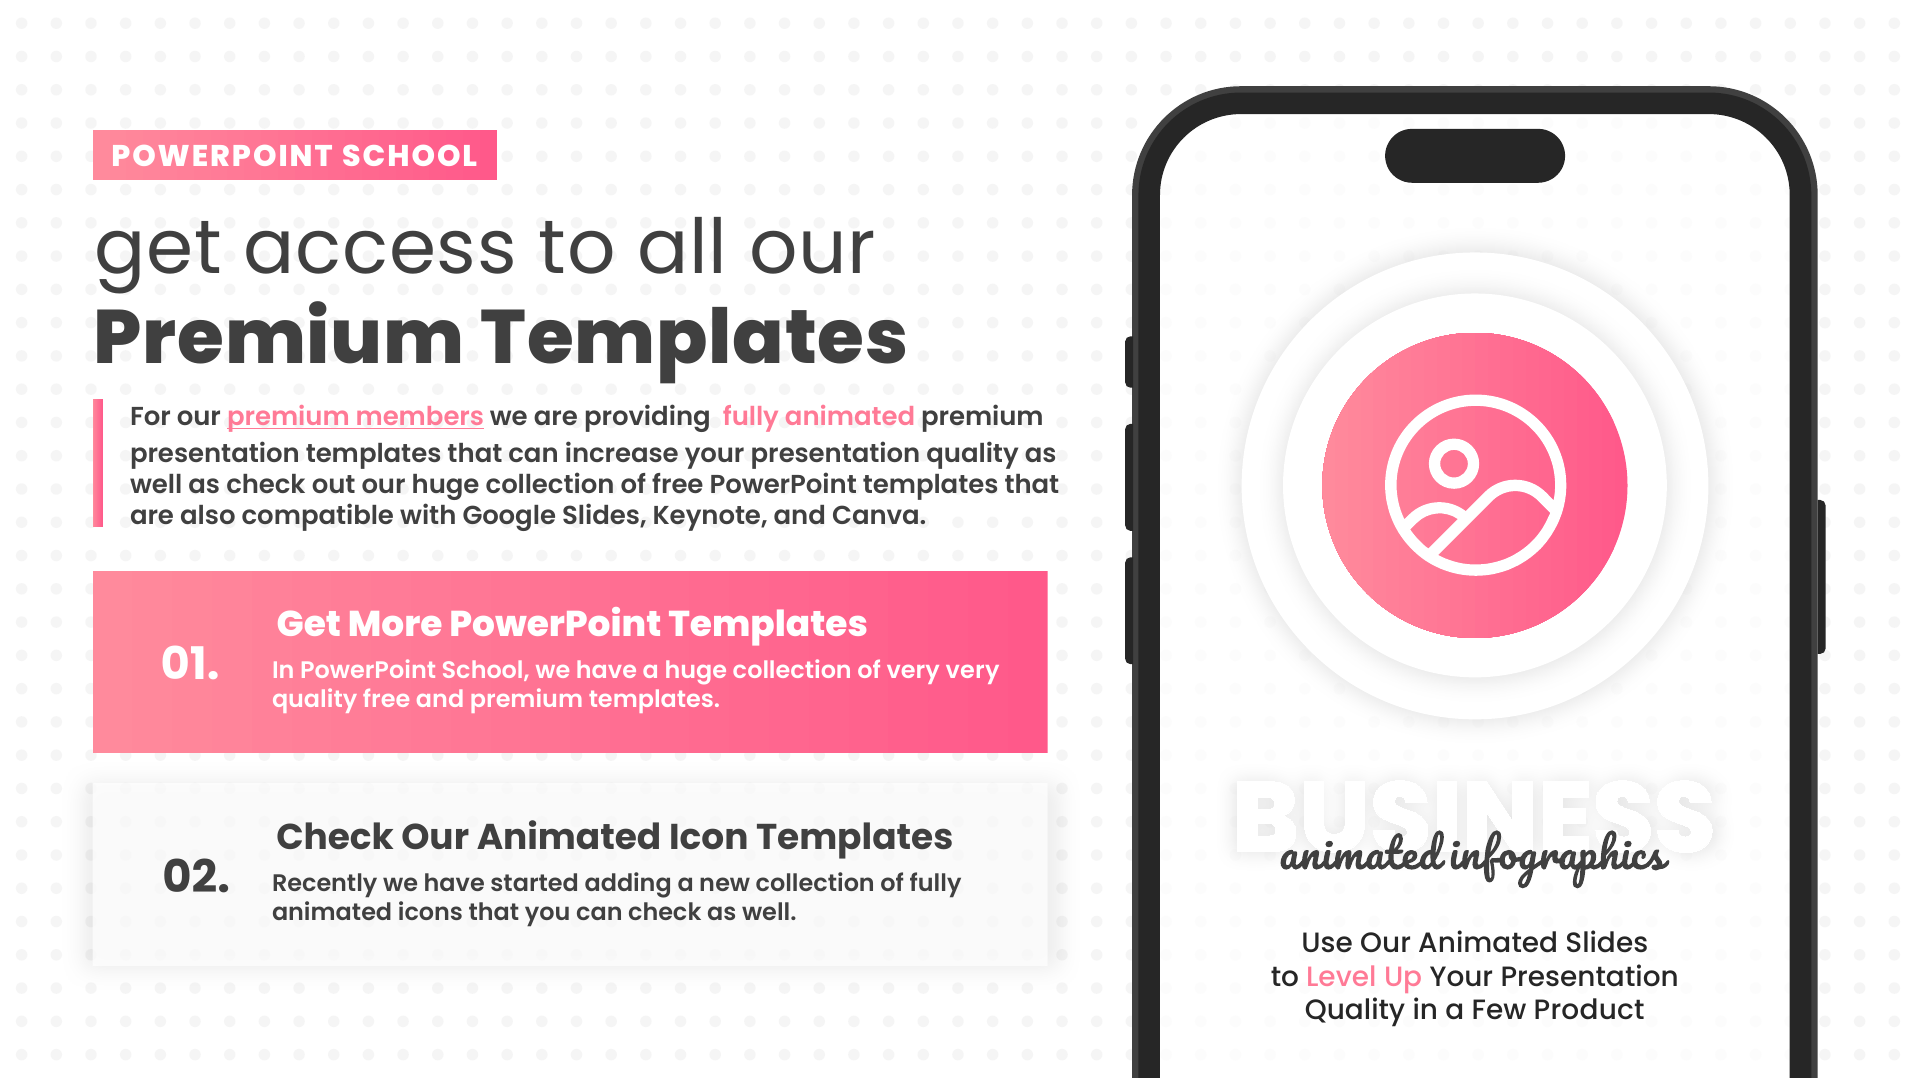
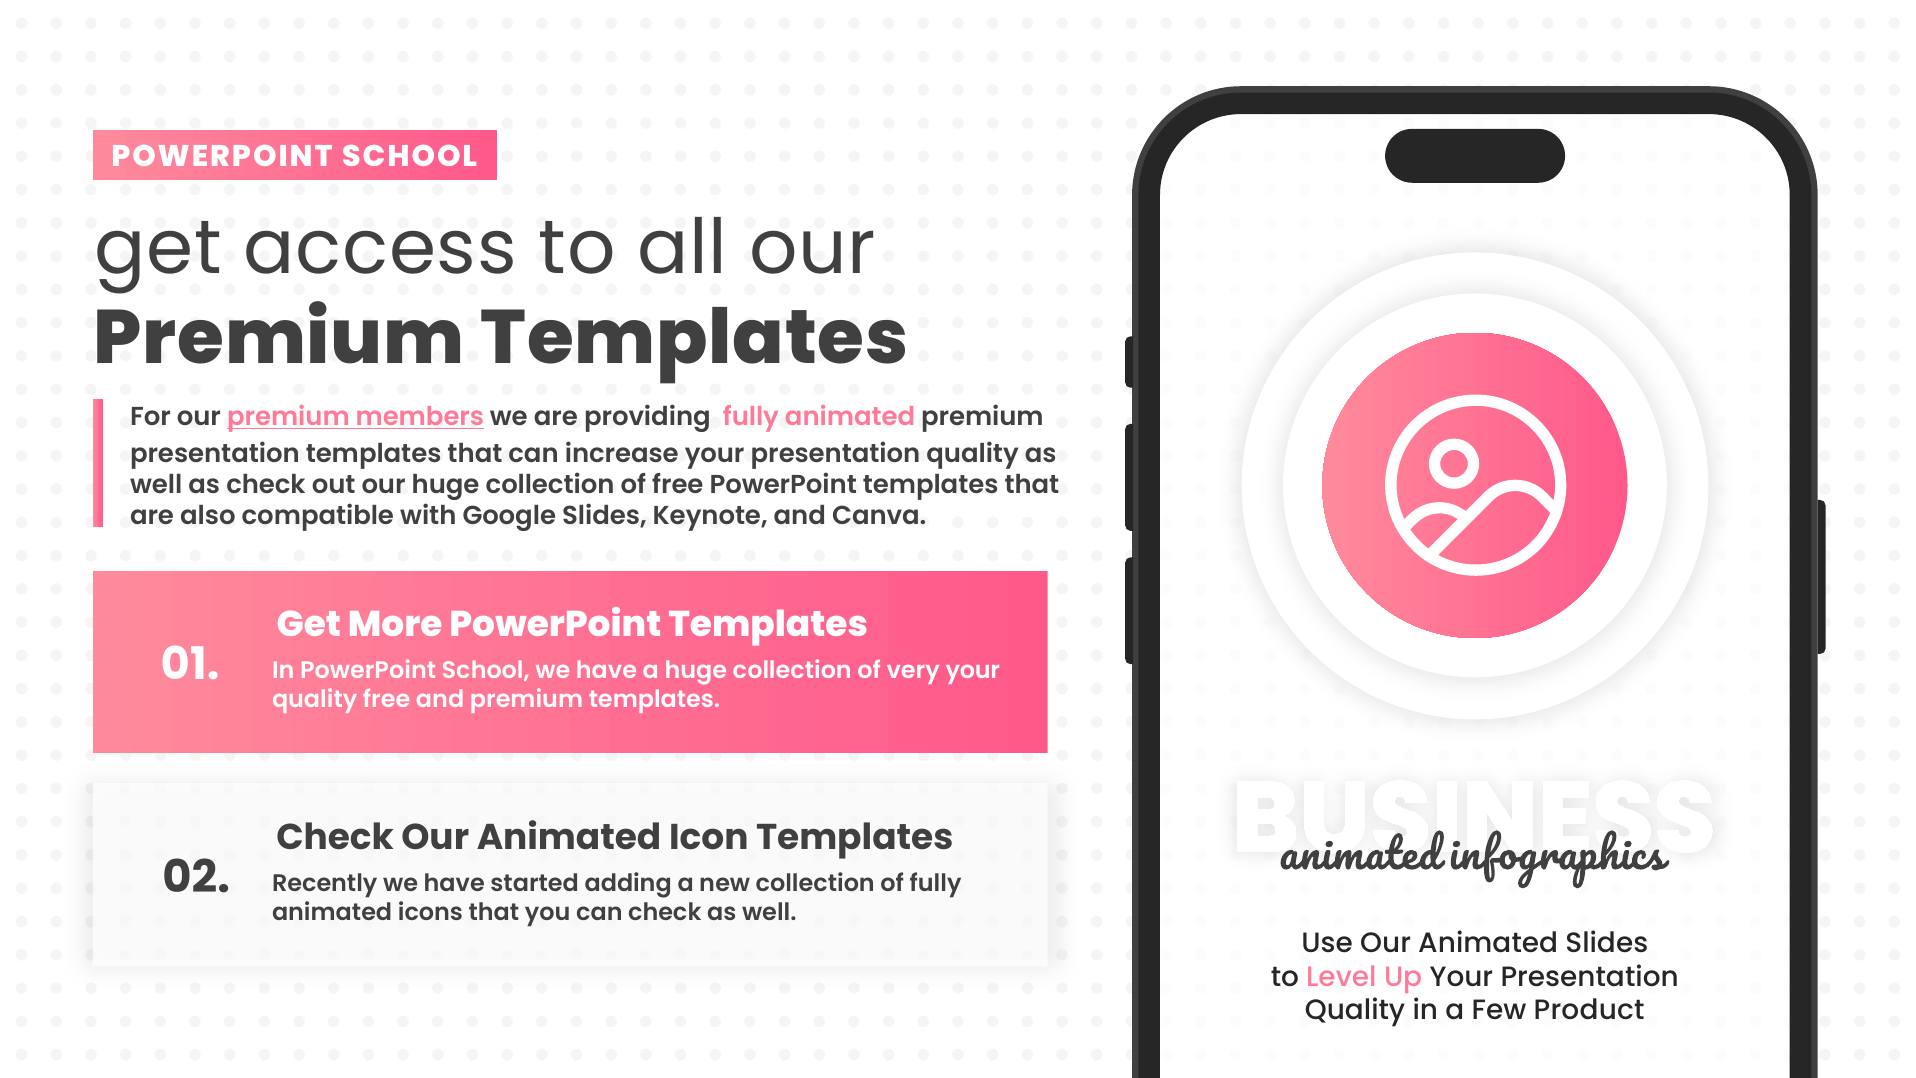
very very: very -> your
